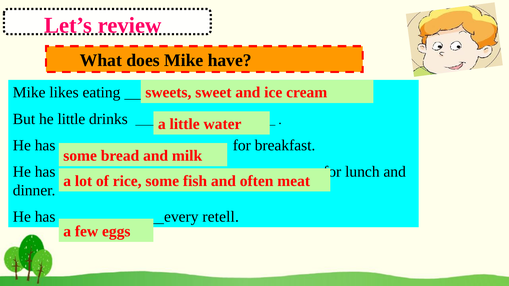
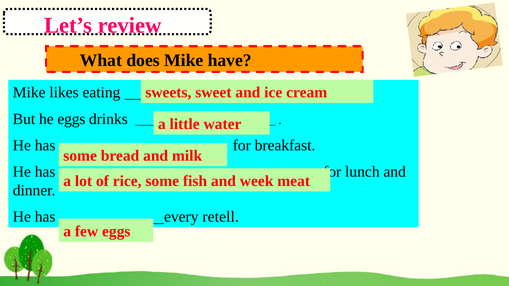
he little: little -> eggs
often: often -> week
